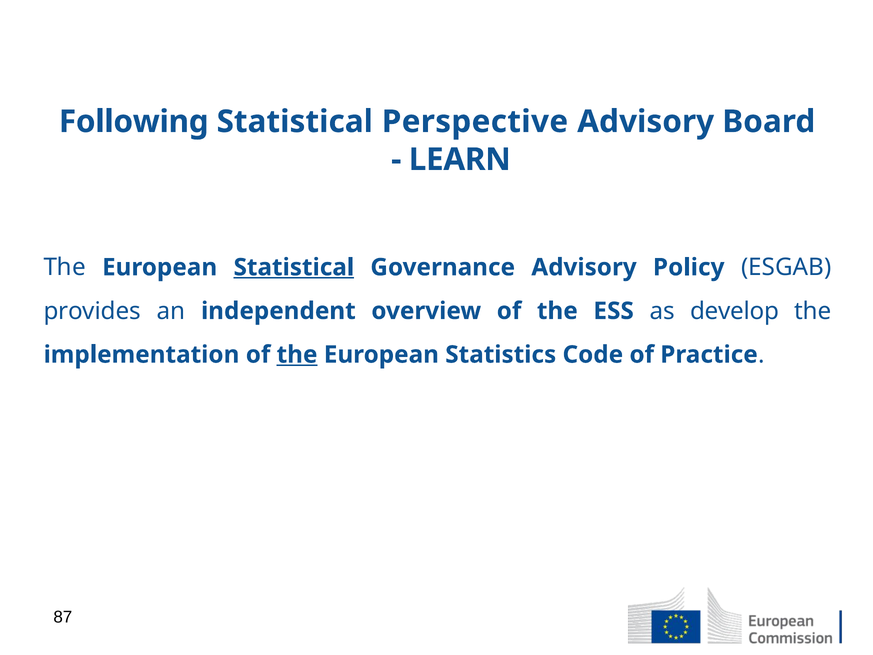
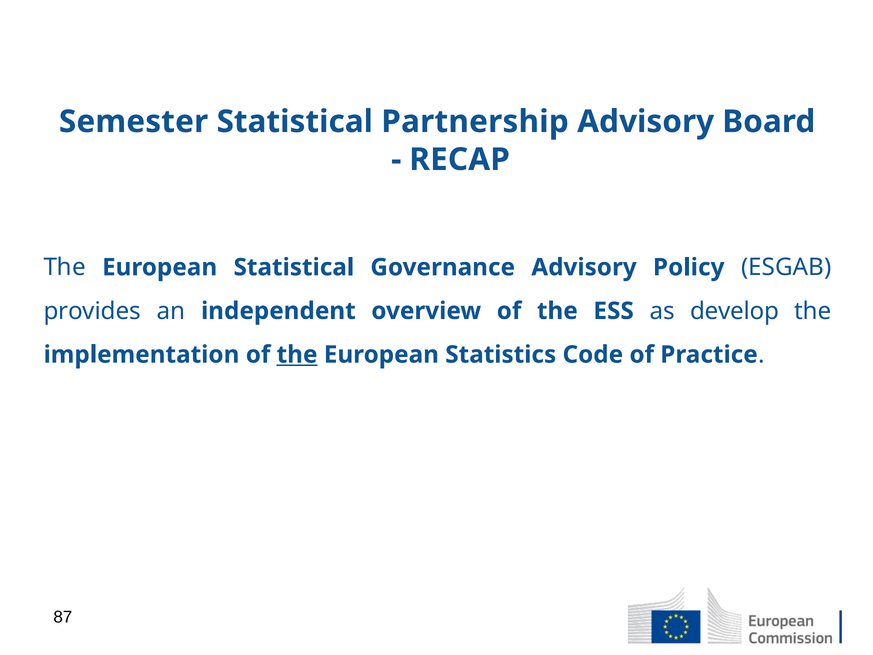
Following: Following -> Semester
Perspective: Perspective -> Partnership
LEARN: LEARN -> RECAP
Statistical at (294, 267) underline: present -> none
